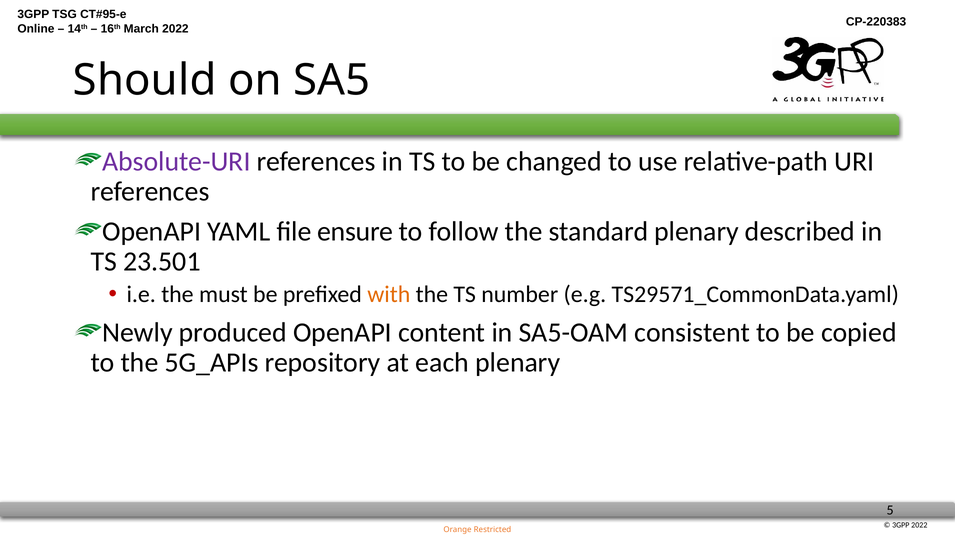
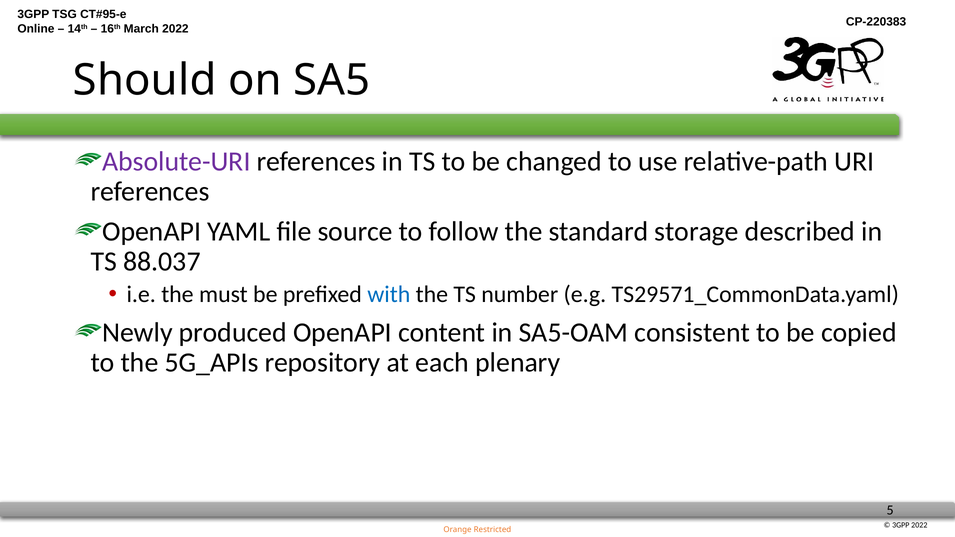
ensure: ensure -> source
standard plenary: plenary -> storage
23.501: 23.501 -> 88.037
with colour: orange -> blue
